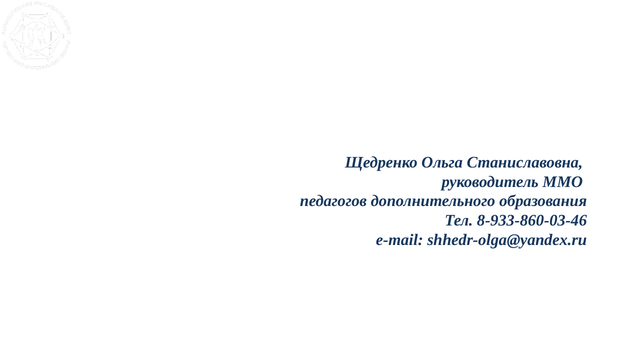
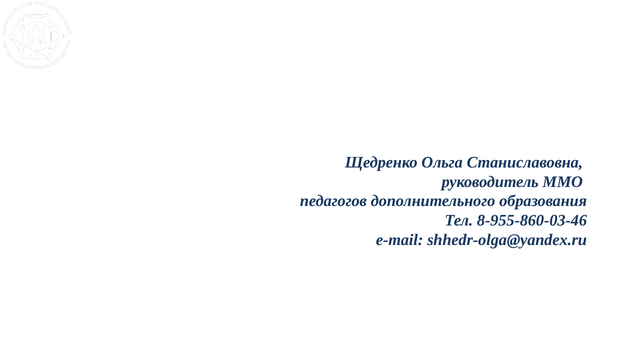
8-933-860-03-46: 8-933-860-03-46 -> 8-955-860-03-46
